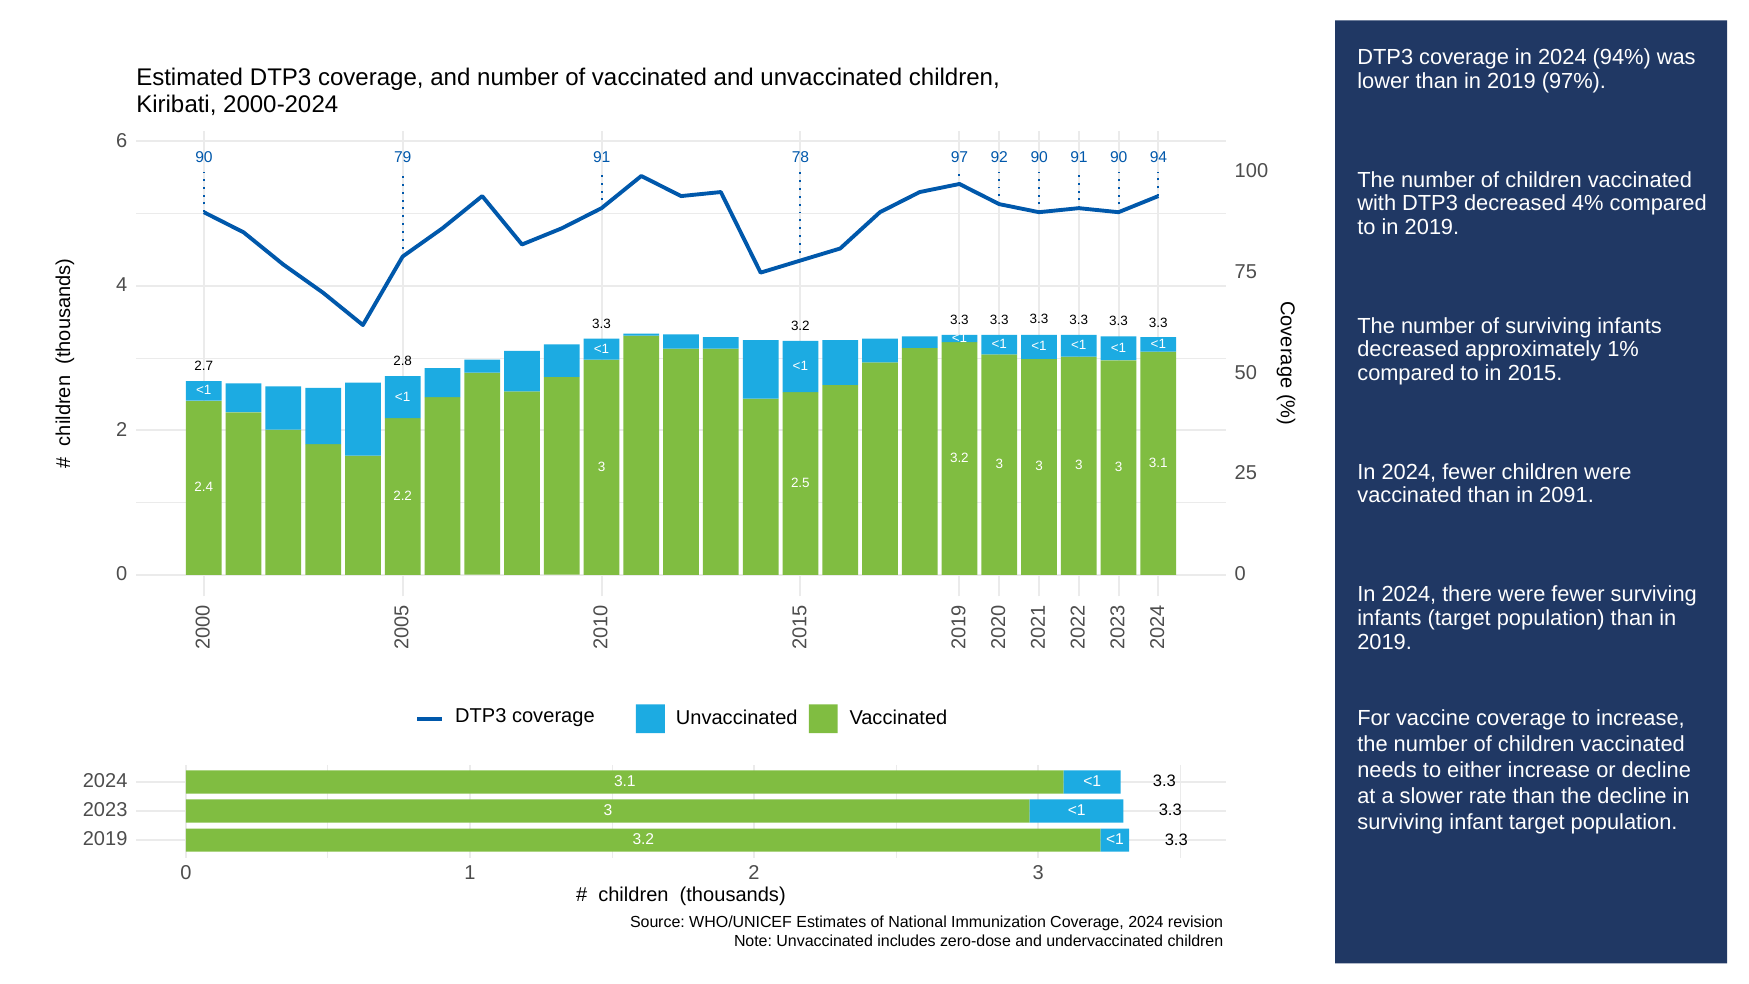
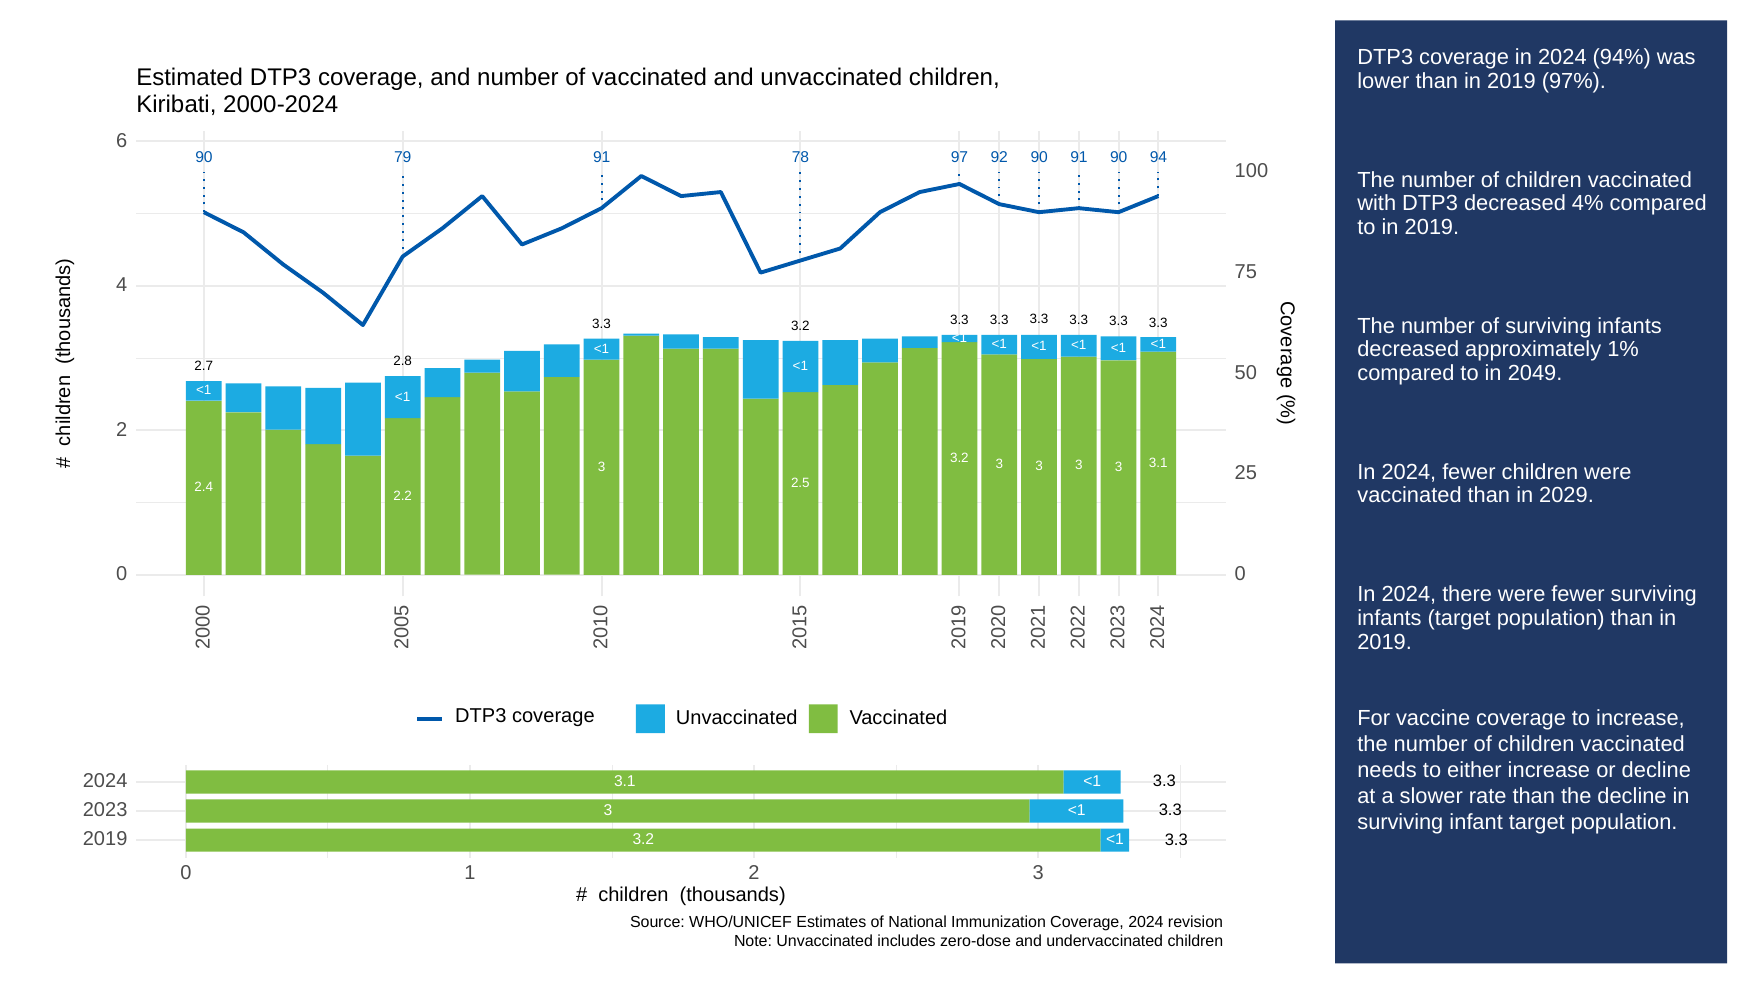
2015: 2015 -> 2049
2091: 2091 -> 2029
